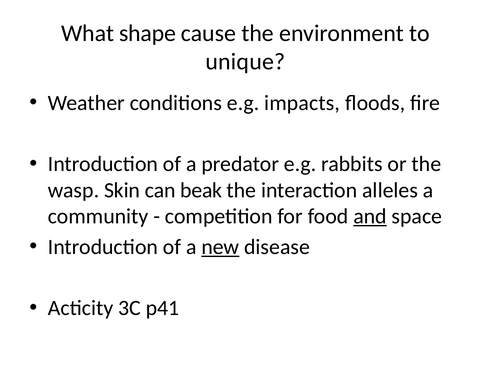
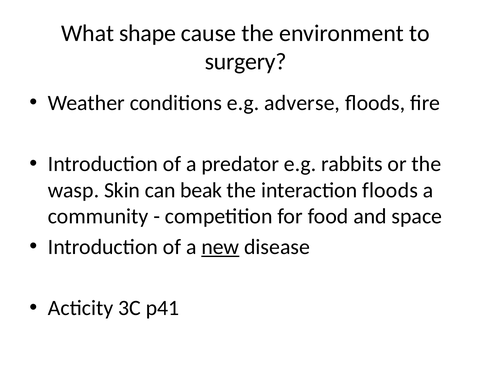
unique: unique -> surgery
impacts: impacts -> adverse
interaction alleles: alleles -> floods
and underline: present -> none
